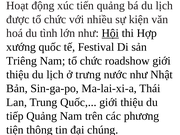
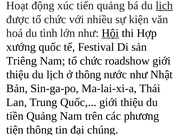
lịch at (164, 6) underline: none -> present
ở trưng: trưng -> thông
tiếp: tiếp -> tiền
